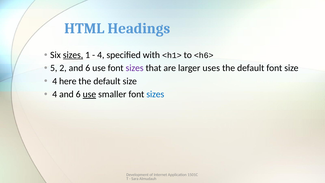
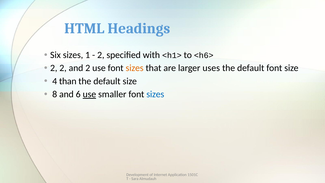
sizes at (73, 55) underline: present -> none
4 at (101, 55): 4 -> 2
5 at (54, 68): 5 -> 2
2 and 6: 6 -> 2
sizes at (135, 68) colour: purple -> orange
here: here -> than
4 at (55, 94): 4 -> 8
